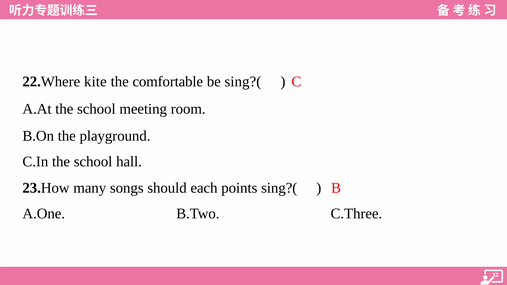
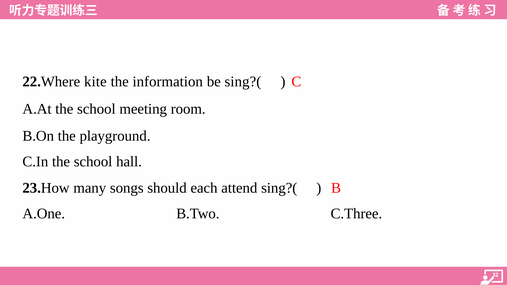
comfortable: comfortable -> information
points: points -> attend
